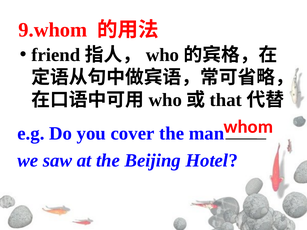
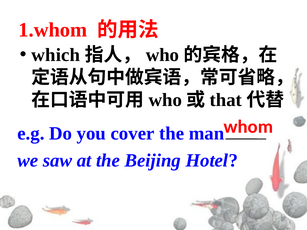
9.whom: 9.whom -> 1.whom
friend: friend -> which
